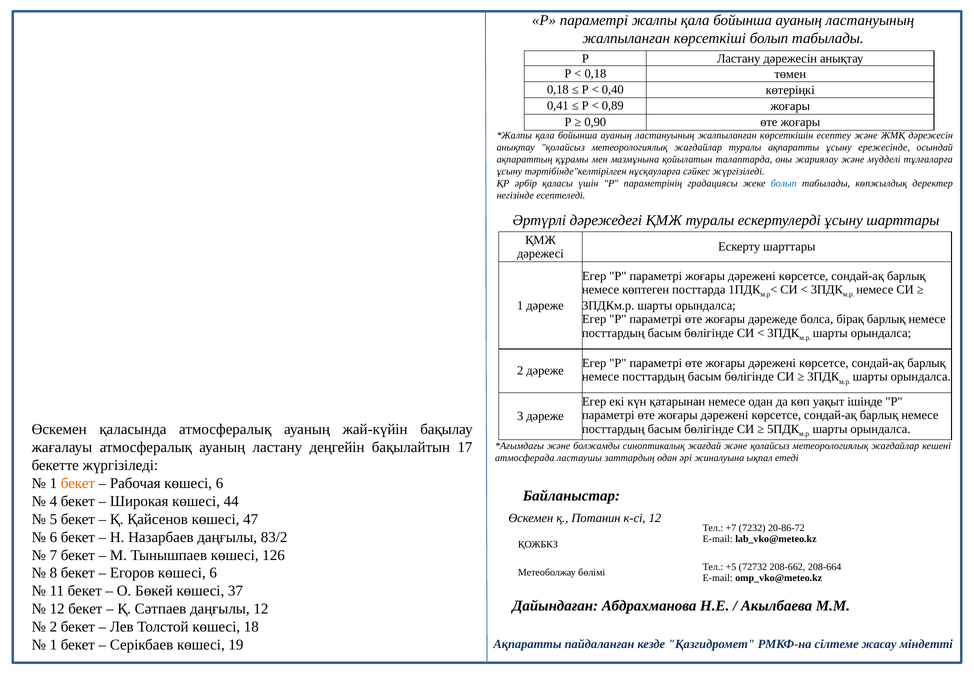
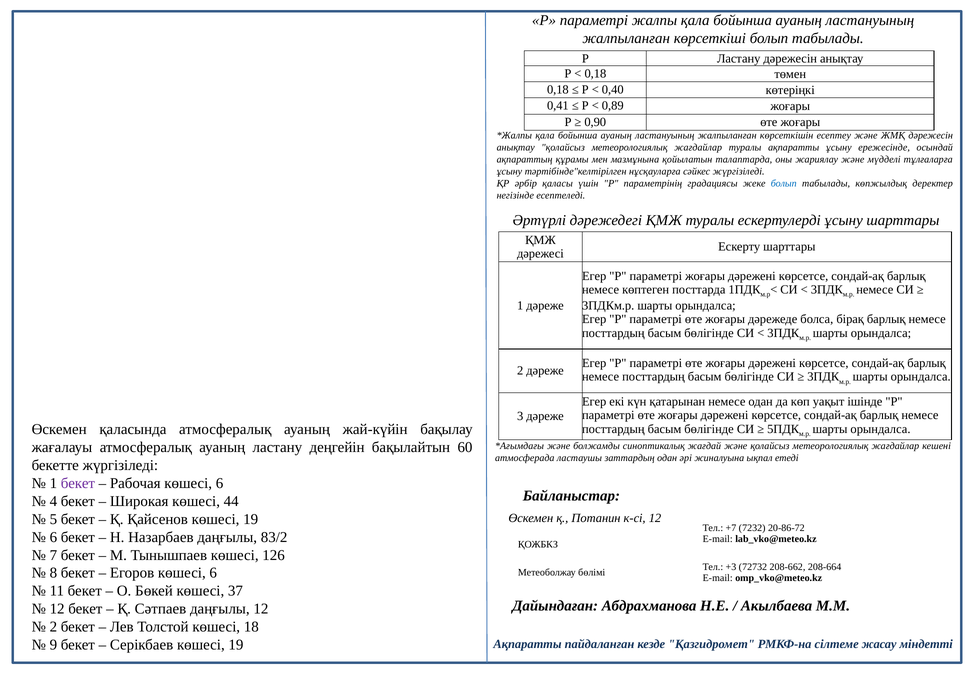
17: 17 -> 60
бекет at (78, 483) colour: orange -> purple
Қайсенов көшесі 47: 47 -> 19
+5: +5 -> +3
1 at (53, 645): 1 -> 9
